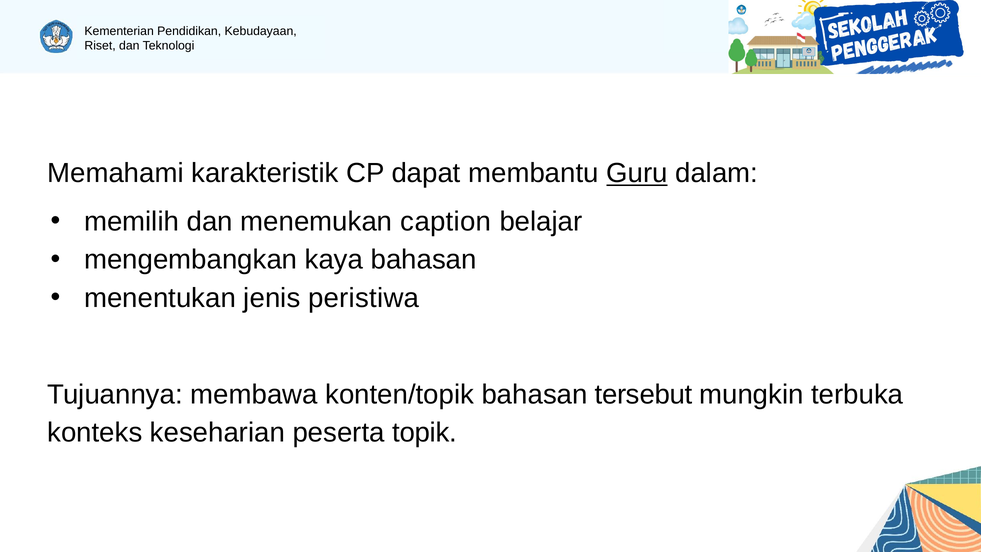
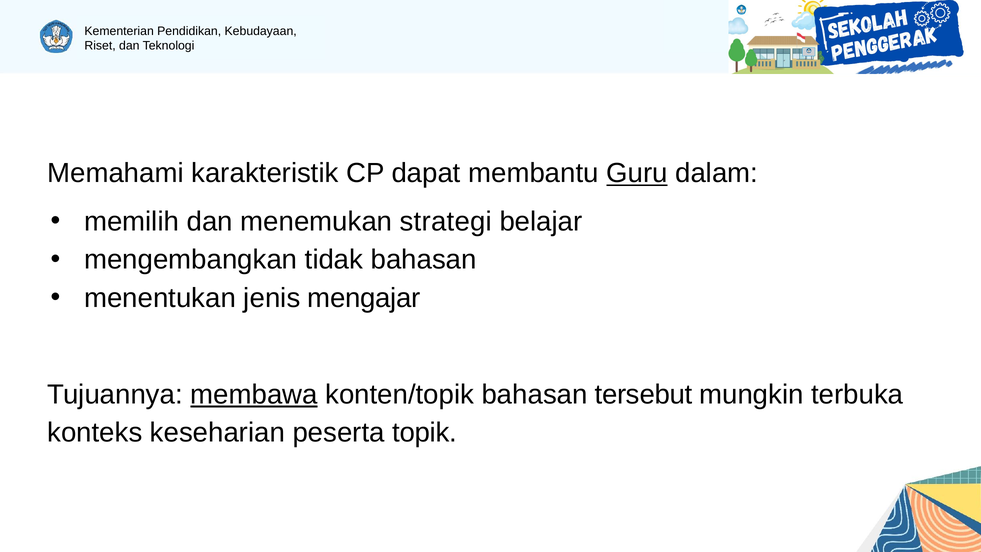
caption: caption -> strategi
kaya: kaya -> tidak
peristiwa: peristiwa -> mengajar
membawa underline: none -> present
